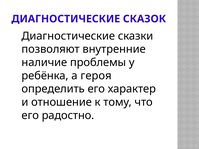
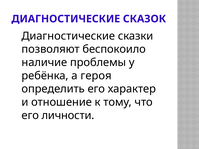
внутренние: внутренние -> беспокоило
радостно: радостно -> личности
